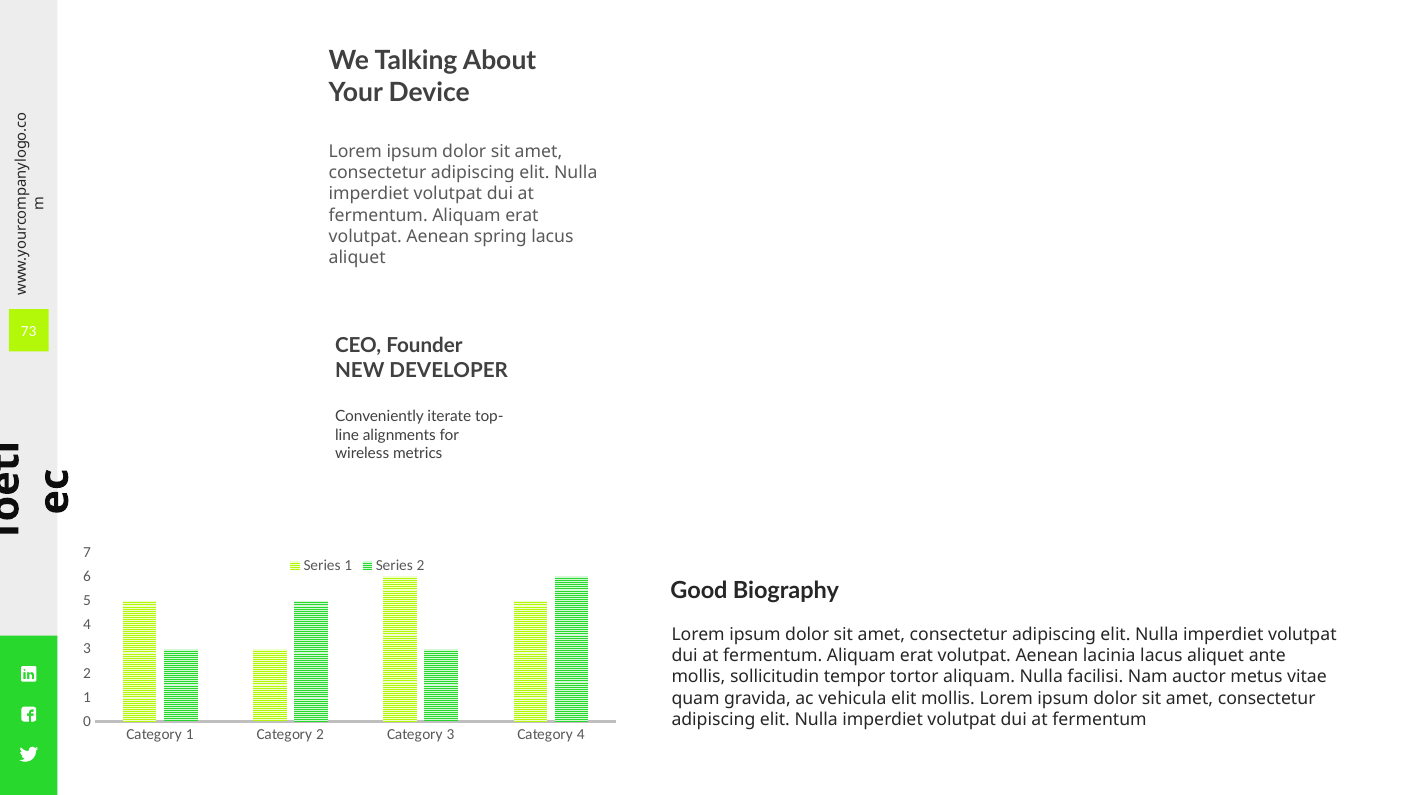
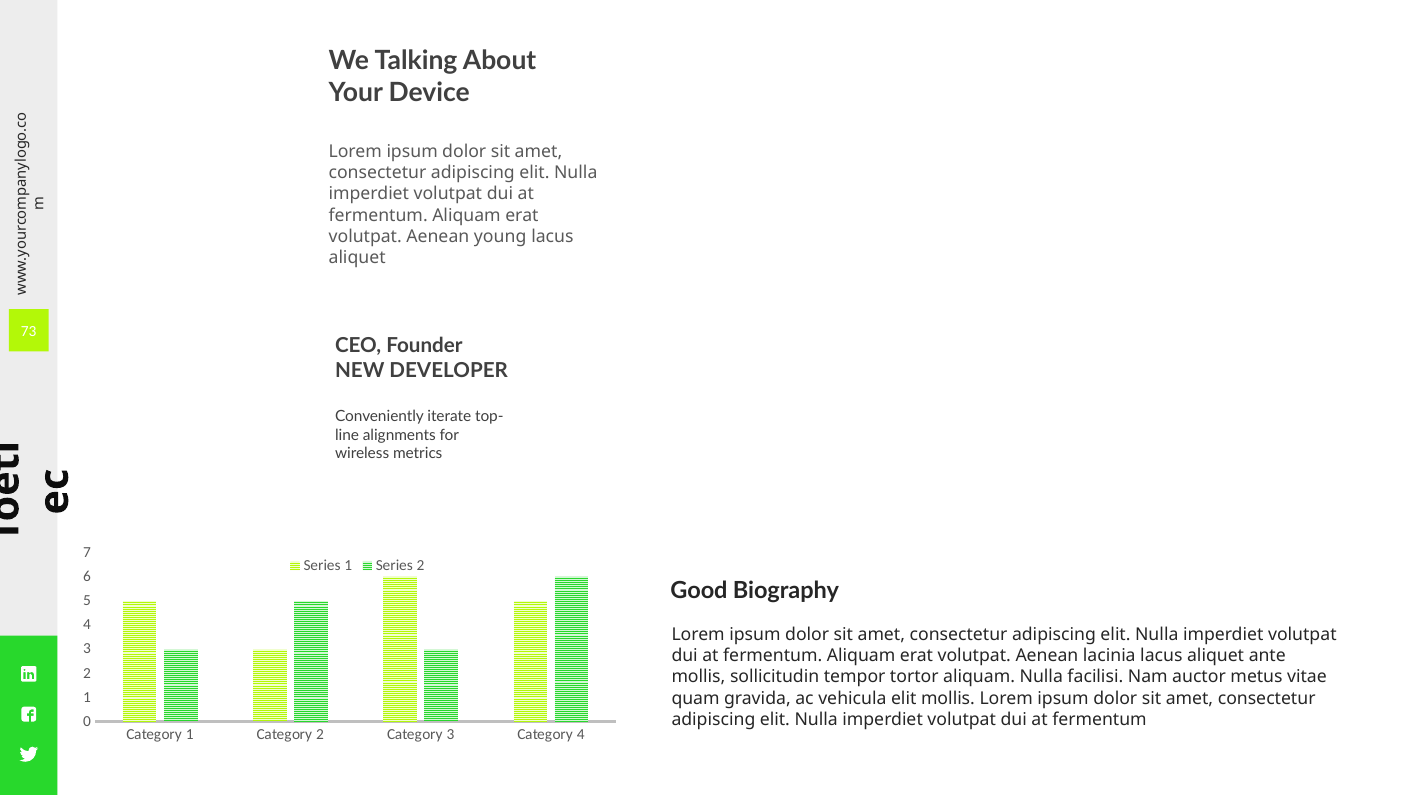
spring: spring -> young
